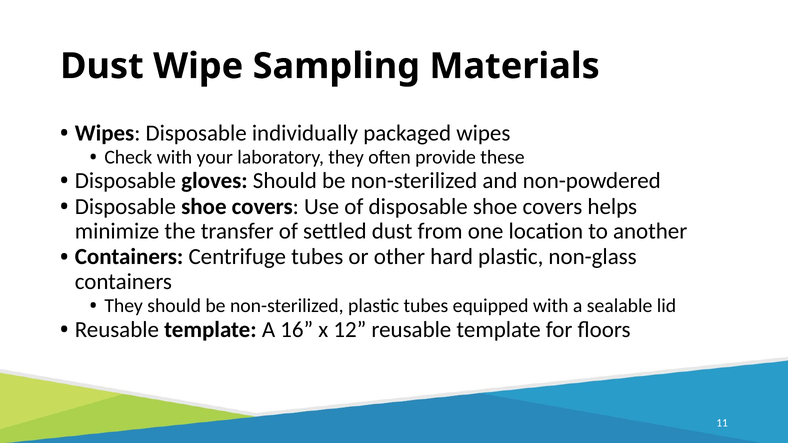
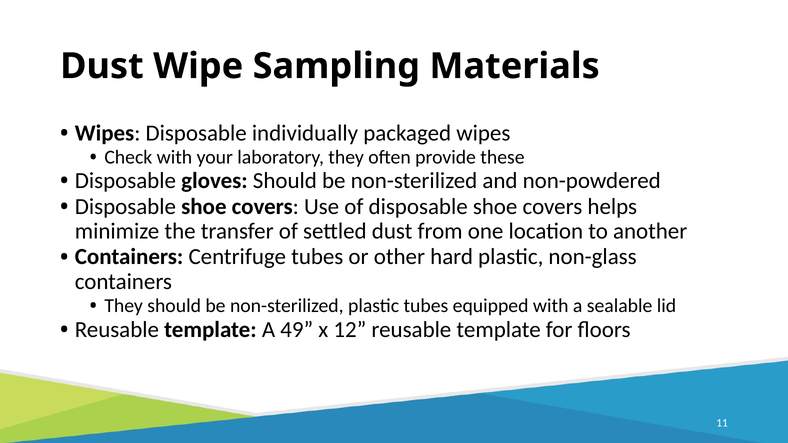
16: 16 -> 49
